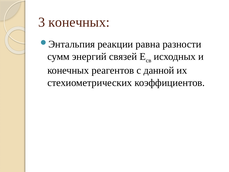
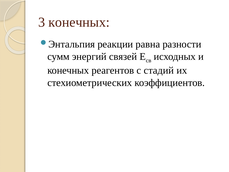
данной: данной -> стадий
